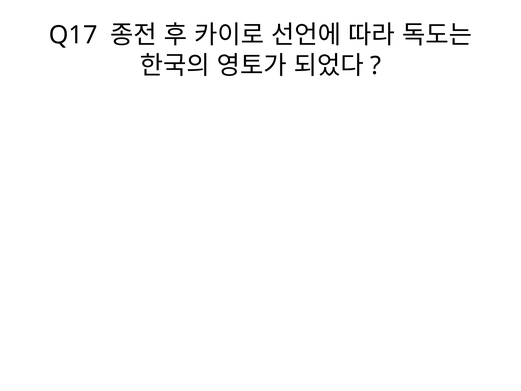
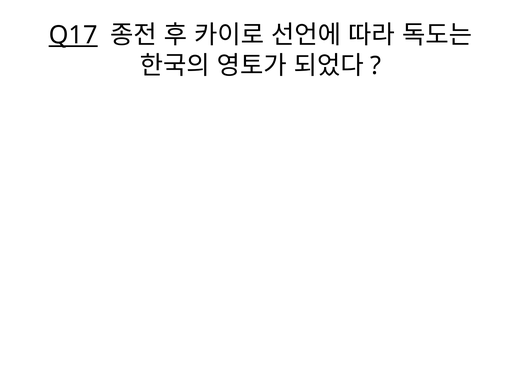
Q17 underline: none -> present
